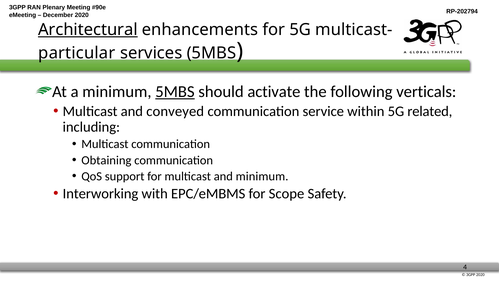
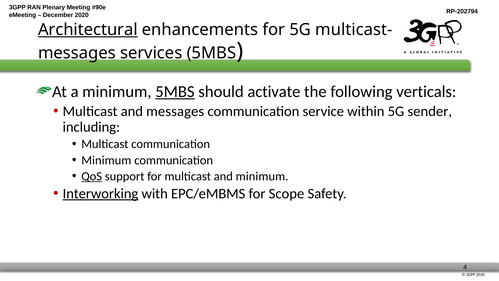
particular at (77, 53): particular -> messages
and conveyed: conveyed -> messages
related: related -> sender
Obtaining at (106, 160): Obtaining -> Minimum
QoS underline: none -> present
Interworking underline: none -> present
